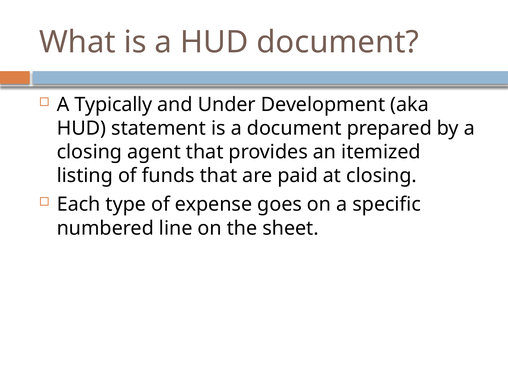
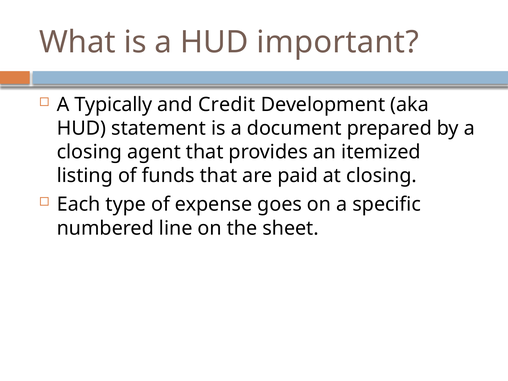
HUD document: document -> important
Under: Under -> Credit
